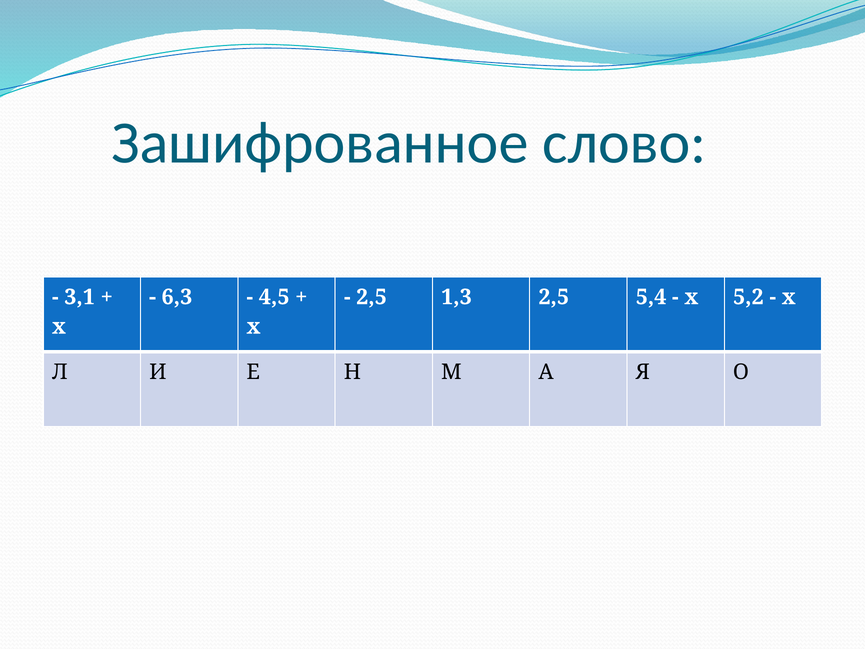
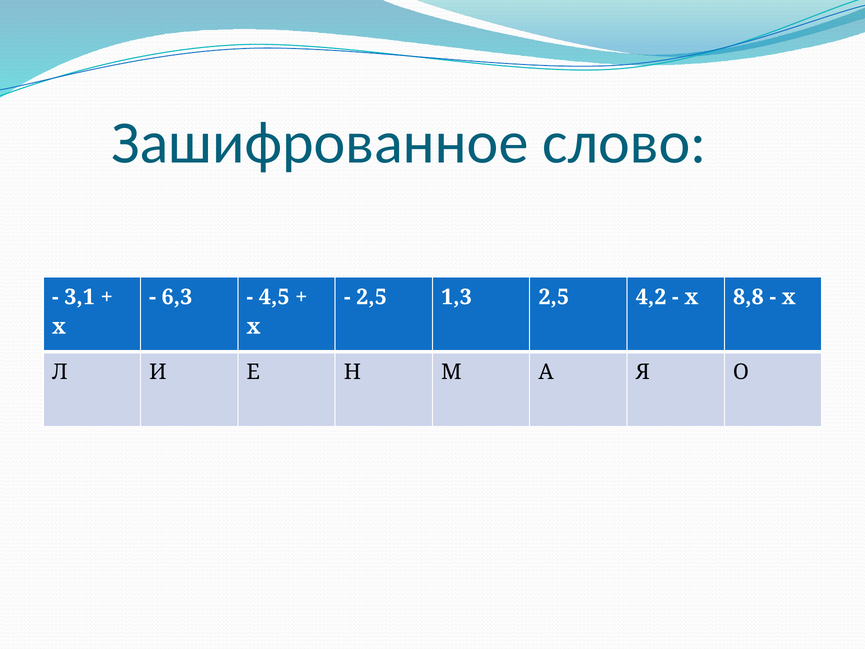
5,4: 5,4 -> 4,2
5,2: 5,2 -> 8,8
